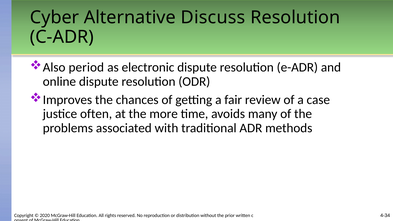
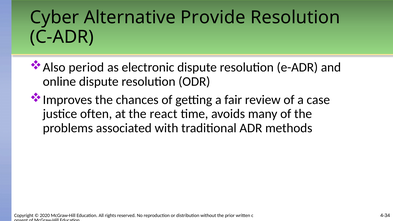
Discuss: Discuss -> Provide
more: more -> react
